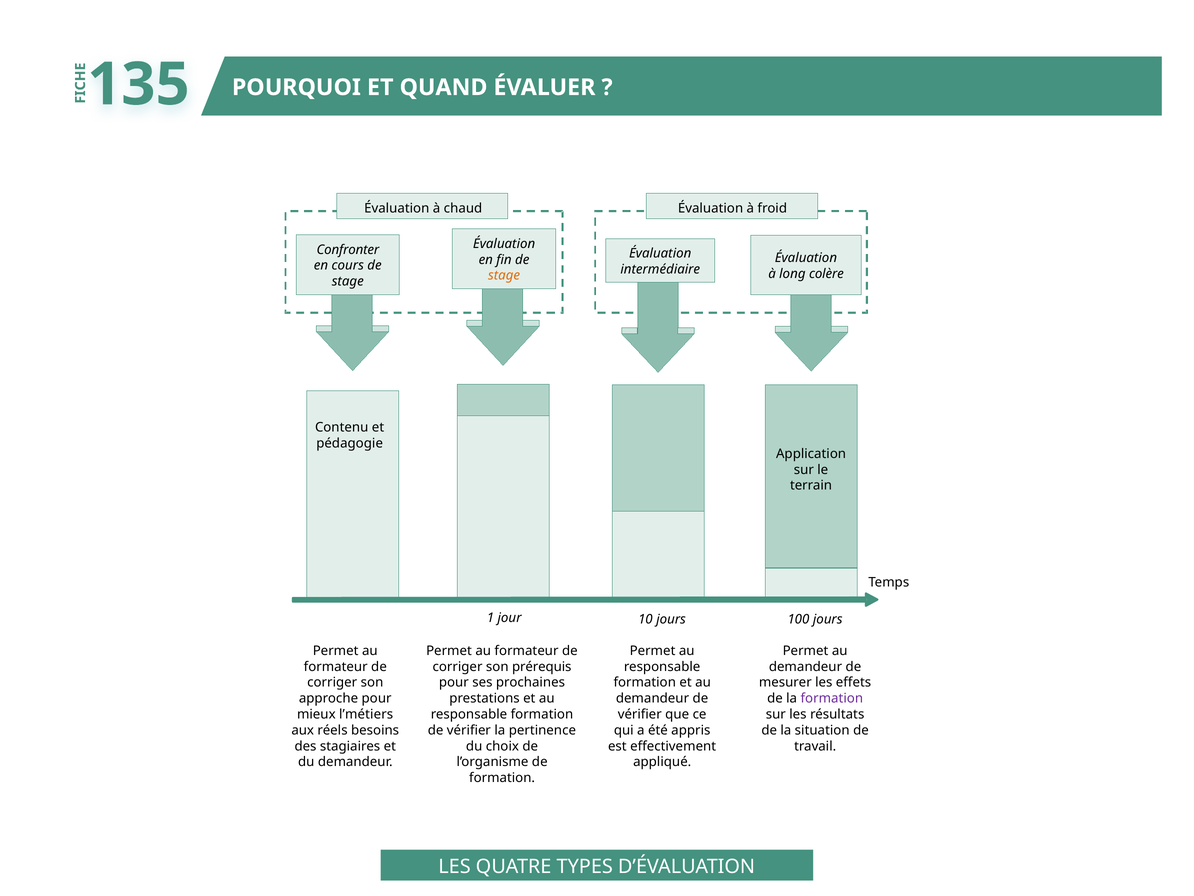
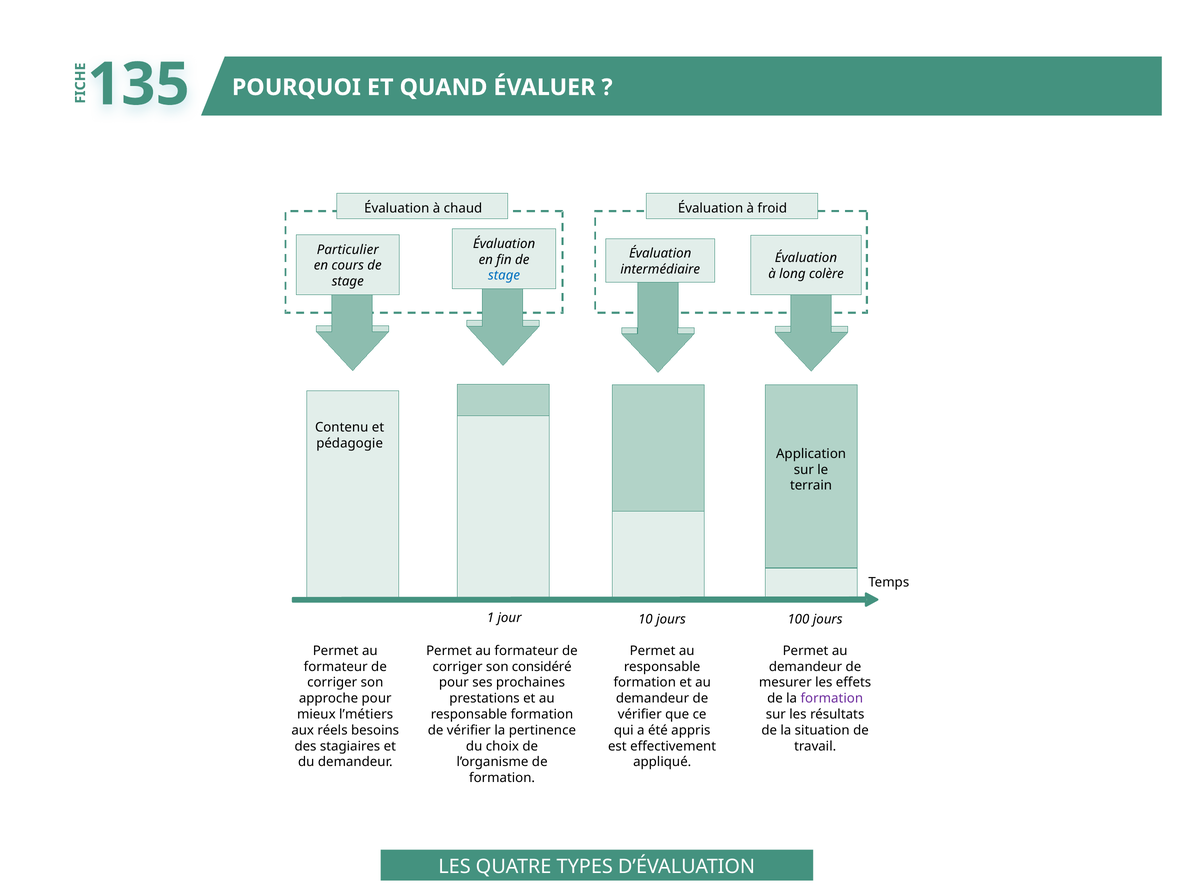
Confronter: Confronter -> Particulier
stage at (504, 275) colour: orange -> blue
prérequis: prérequis -> considéré
